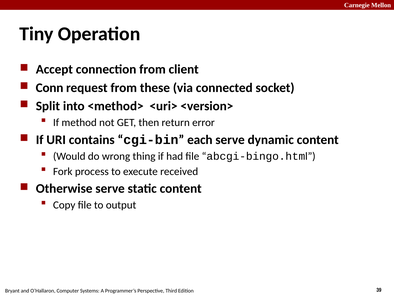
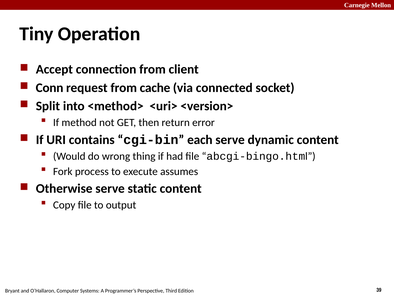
these: these -> cache
received: received -> assumes
